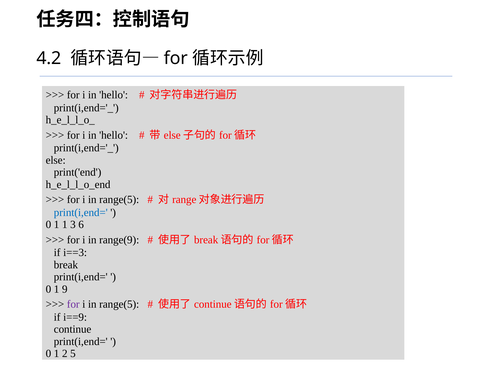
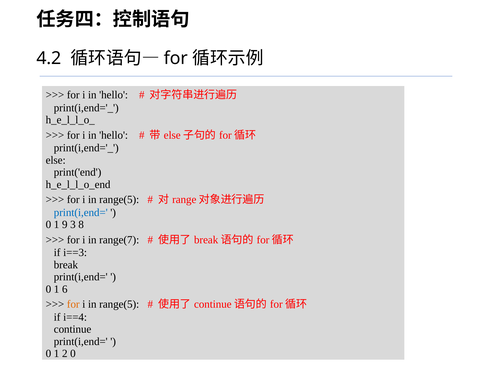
1 1: 1 -> 9
6: 6 -> 8
range(9: range(9 -> range(7
9: 9 -> 6
for at (73, 304) colour: purple -> orange
i==9: i==9 -> i==4
2 5: 5 -> 0
